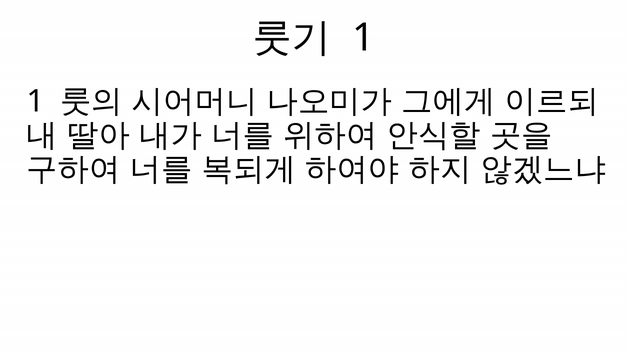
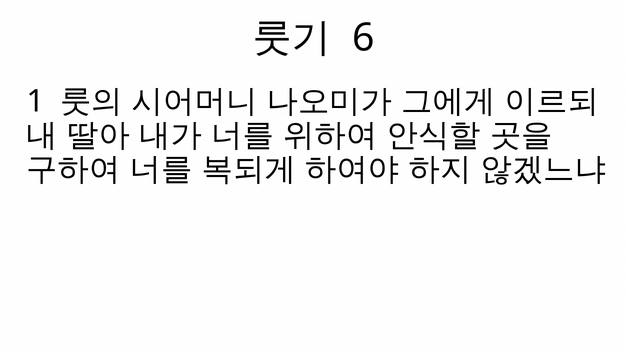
1 at (363, 38): 1 -> 6
